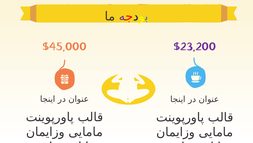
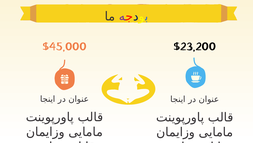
$23,200 colour: purple -> black
